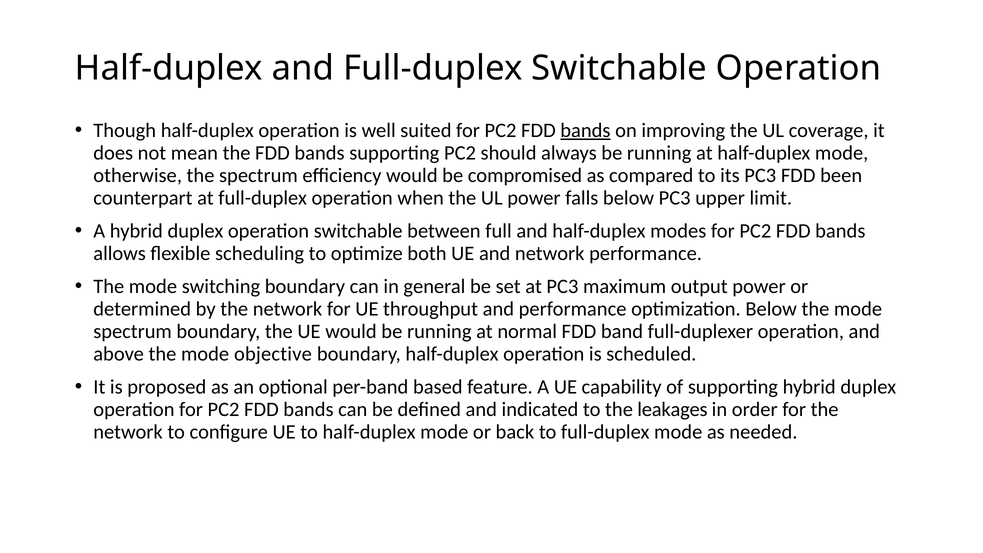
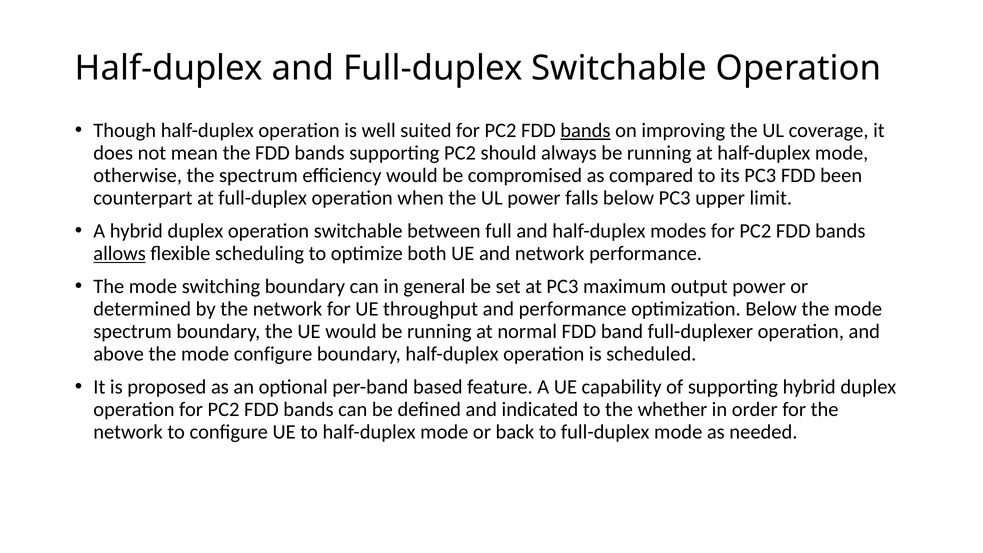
allows underline: none -> present
mode objective: objective -> configure
leakages: leakages -> whether
